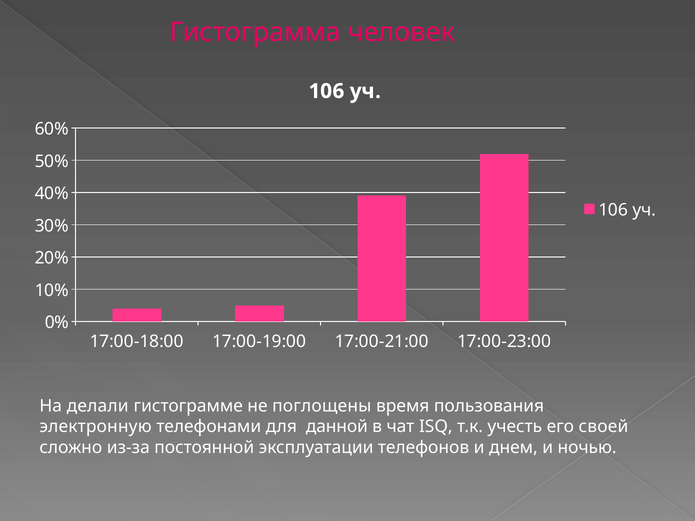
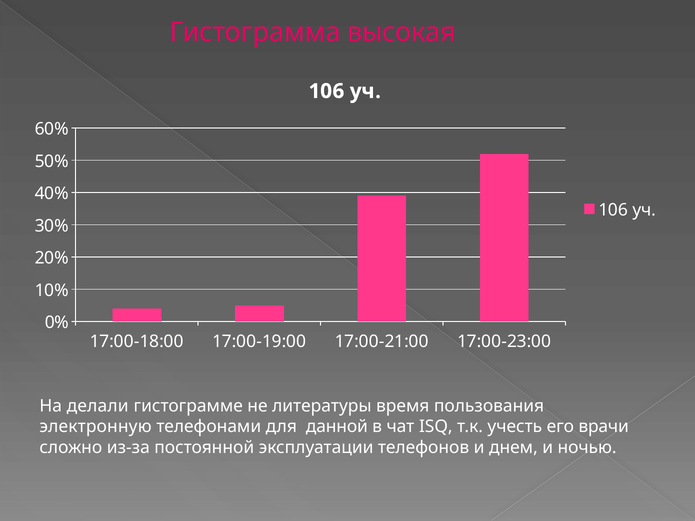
человек: человек -> высокая
поглощены: поглощены -> литературы
своей: своей -> врачи
